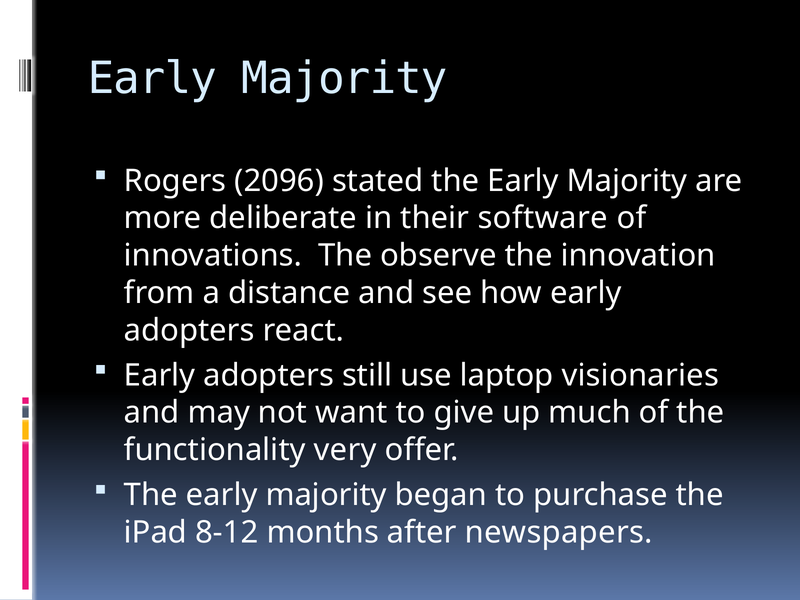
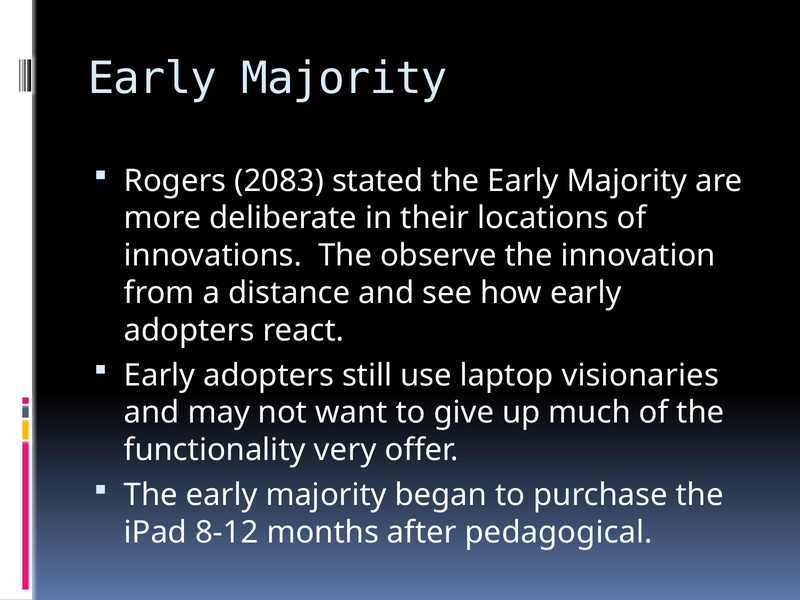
2096: 2096 -> 2083
software: software -> locations
newspapers: newspapers -> pedagogical
